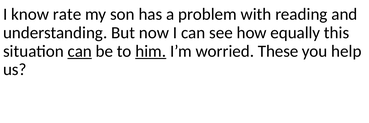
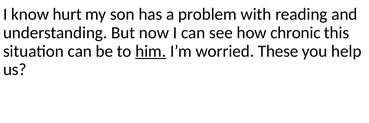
rate: rate -> hurt
equally: equally -> chronic
can at (80, 51) underline: present -> none
